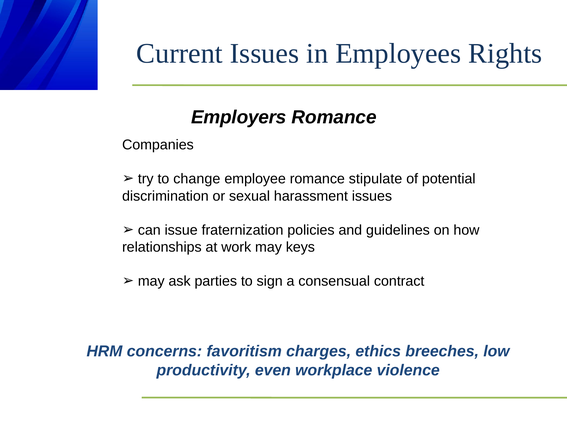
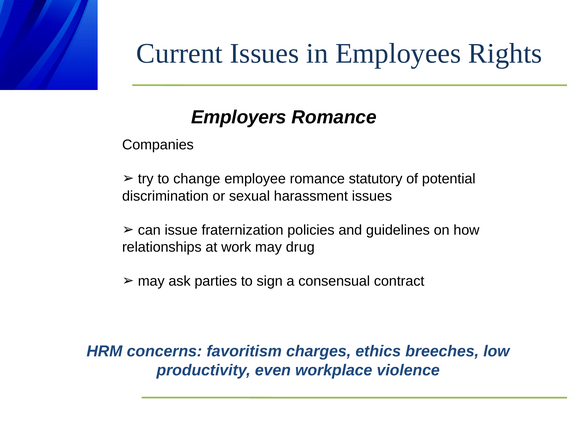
stipulate: stipulate -> statutory
keys: keys -> drug
